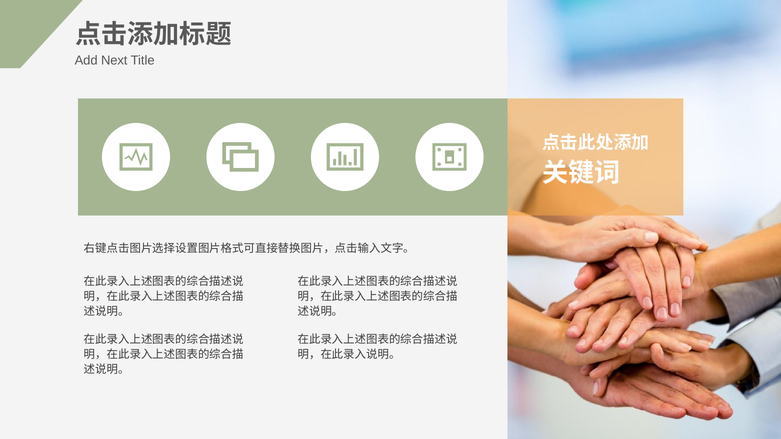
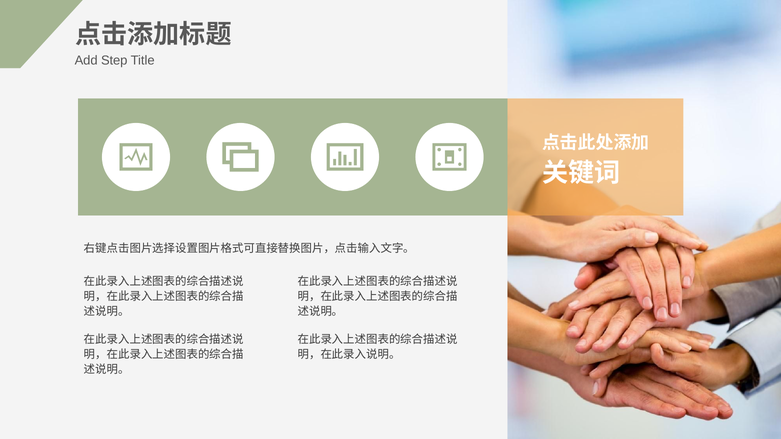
Next: Next -> Step
